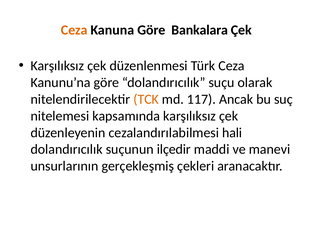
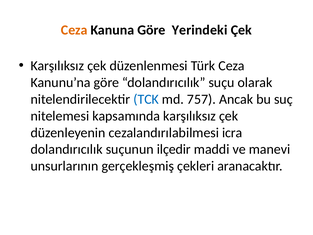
Bankalara: Bankalara -> Yerindeki
TCK colour: orange -> blue
117: 117 -> 757
hali: hali -> icra
